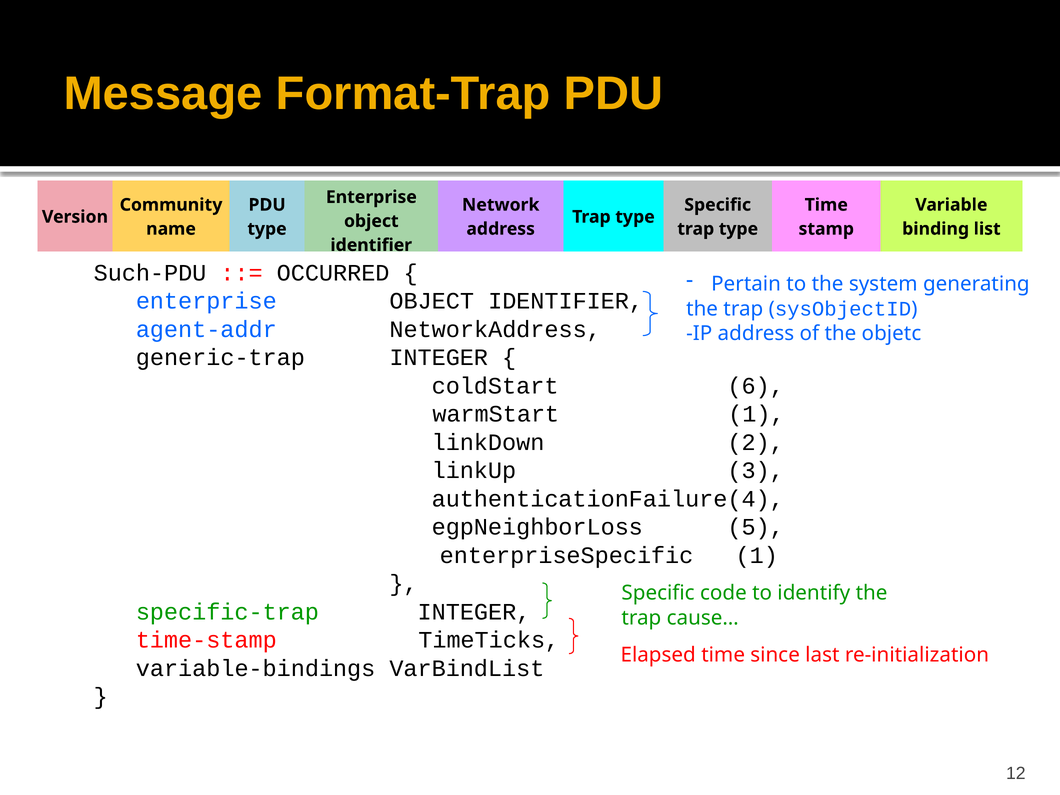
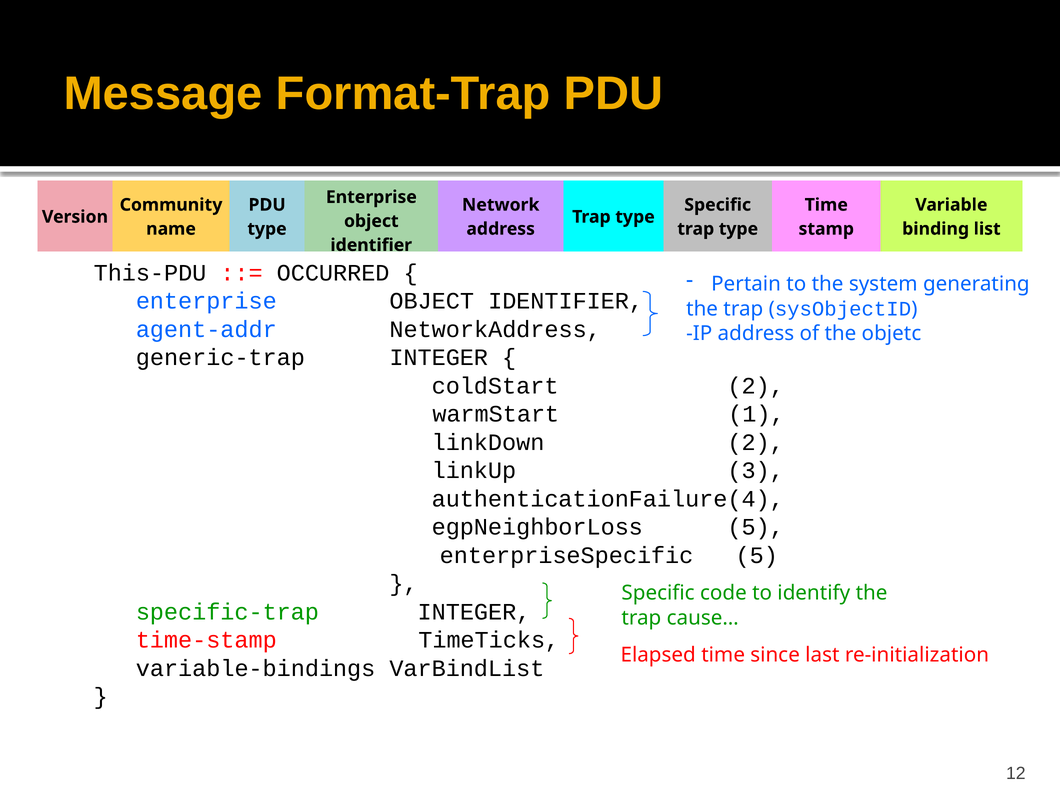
Such-PDU: Such-PDU -> This-PDU
coldStart 6: 6 -> 2
enterpriseSpecific 1: 1 -> 5
